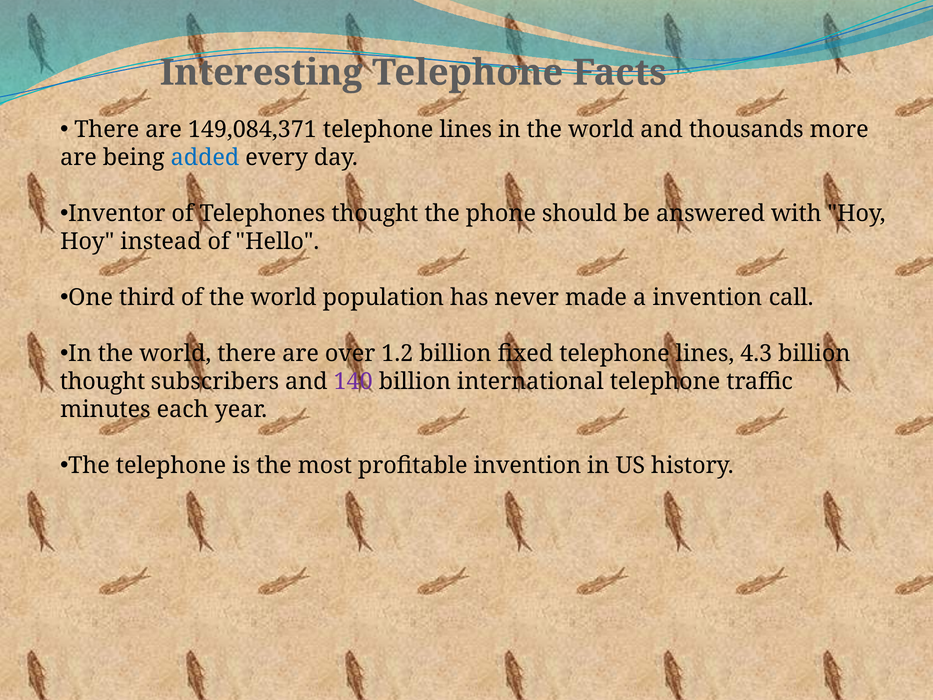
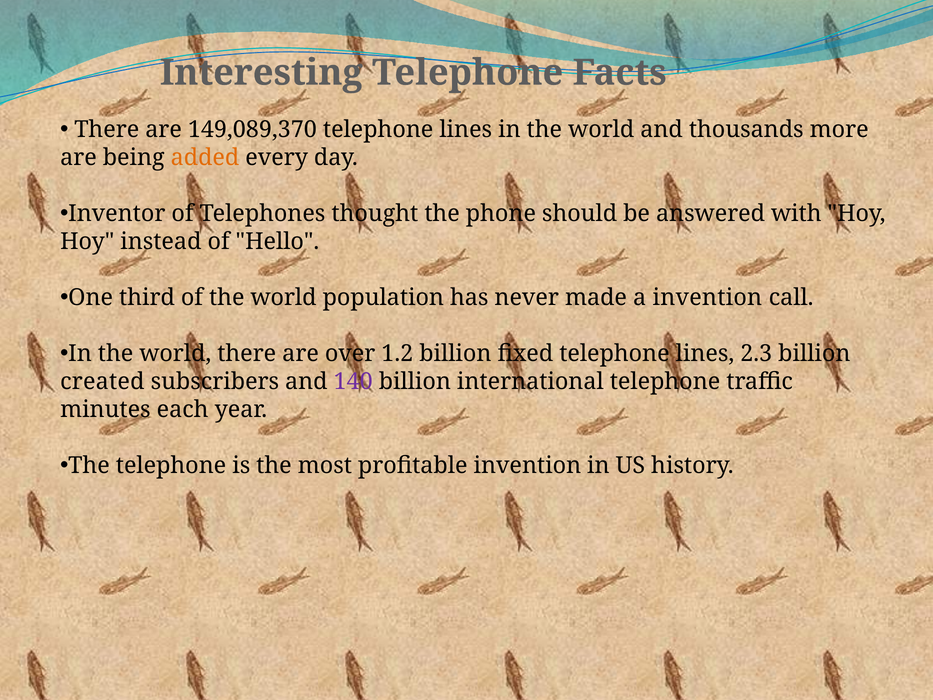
149,084,371: 149,084,371 -> 149,089,370
added colour: blue -> orange
4.3: 4.3 -> 2.3
thought at (103, 381): thought -> created
